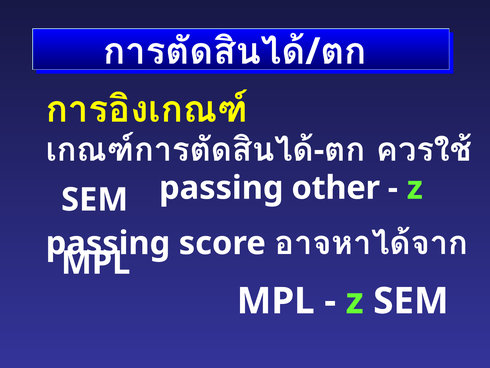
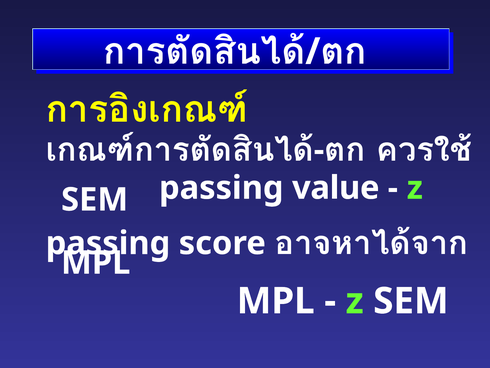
other: other -> value
